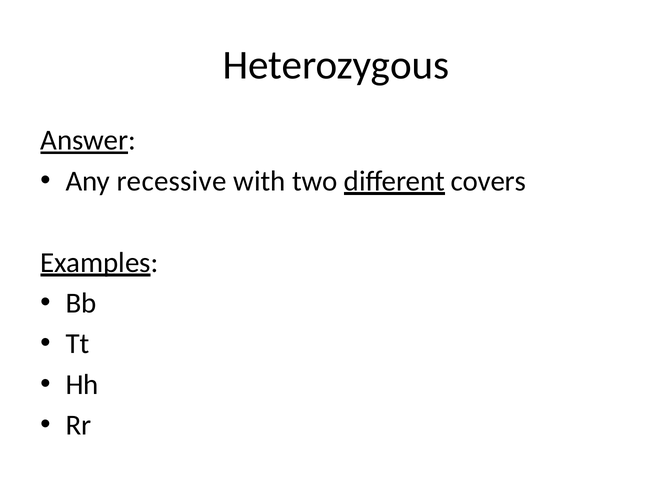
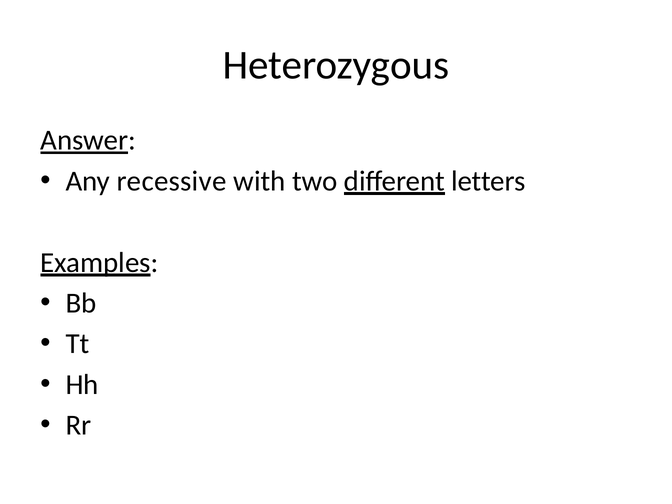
covers: covers -> letters
